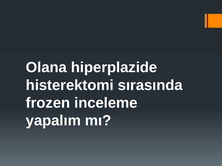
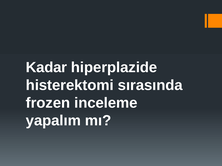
Olana: Olana -> Kadar
